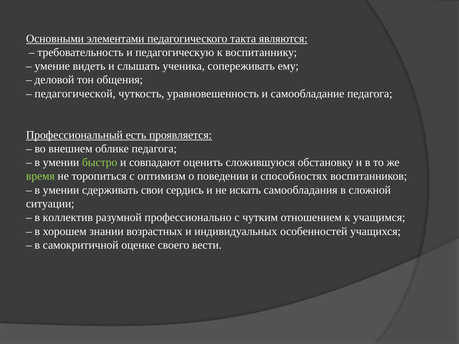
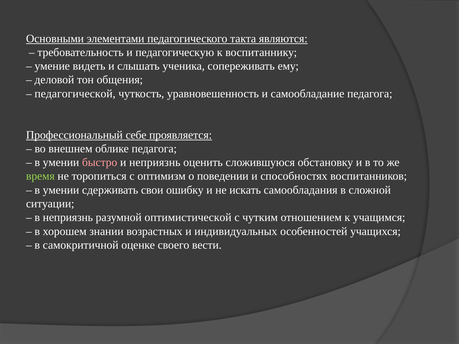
есть: есть -> себе
быстро colour: light green -> pink
и совпадают: совпадают -> неприязнь
сердись: сердись -> ошибку
в коллектив: коллектив -> неприязнь
профессионально: профессионально -> оптимистической
